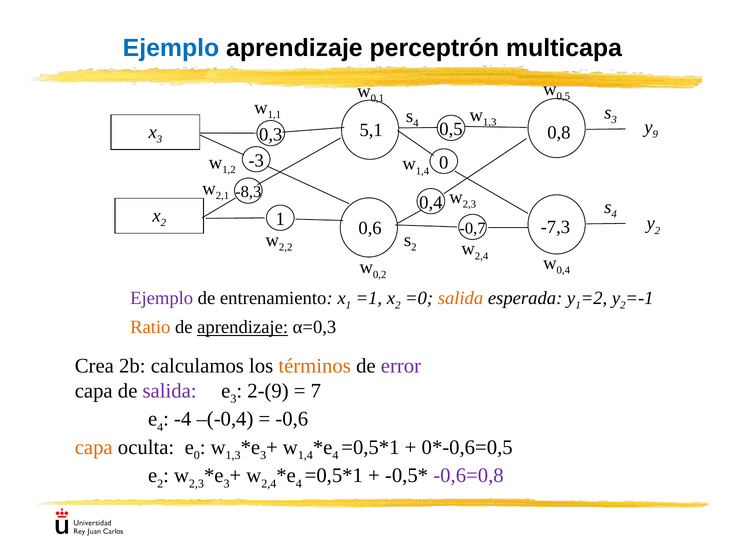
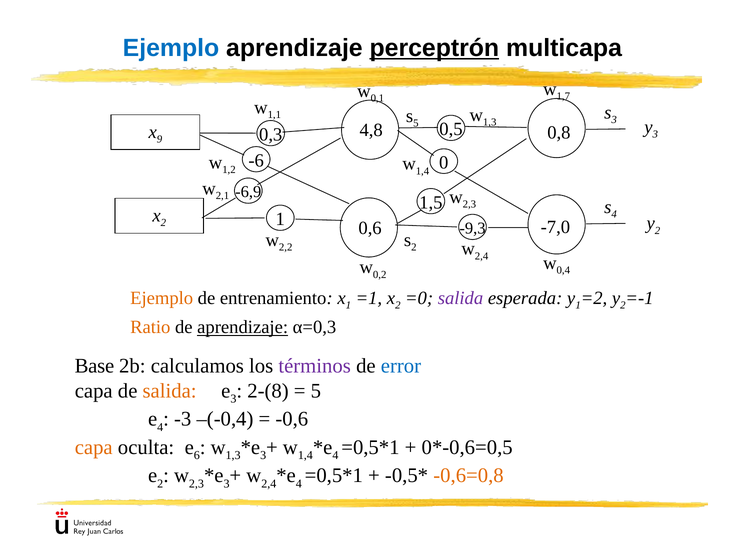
perceptrón underline: none -> present
0,5 at (563, 96): 0,5 -> 1,7
4 at (416, 123): 4 -> 5
9 at (655, 134): 9 -> 3
5,1: 5,1 -> 4,8
3 at (160, 139): 3 -> 9
-3: -3 -> -6
-8,3: -8,3 -> -6,9
0,4 at (431, 202): 0,4 -> 1,5
-7,3: -7,3 -> -7,0
-0,7: -0,7 -> -9,3
Ejemplo at (162, 298) colour: purple -> orange
salida at (461, 298) colour: orange -> purple
Crea: Crea -> Base
términos colour: orange -> purple
error colour: purple -> blue
salida at (170, 391) colour: purple -> orange
2-(9: 2-(9 -> 2-(8
7 at (316, 391): 7 -> 5
-4: -4 -> -3
0 at (197, 455): 0 -> 6
-0,6=0,8 colour: purple -> orange
